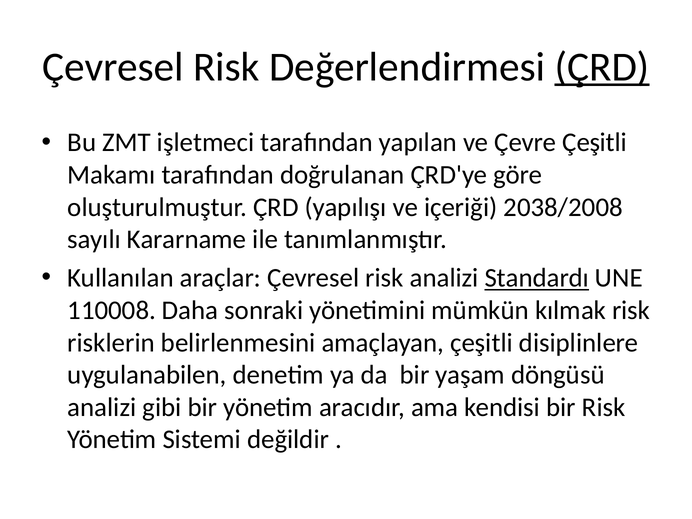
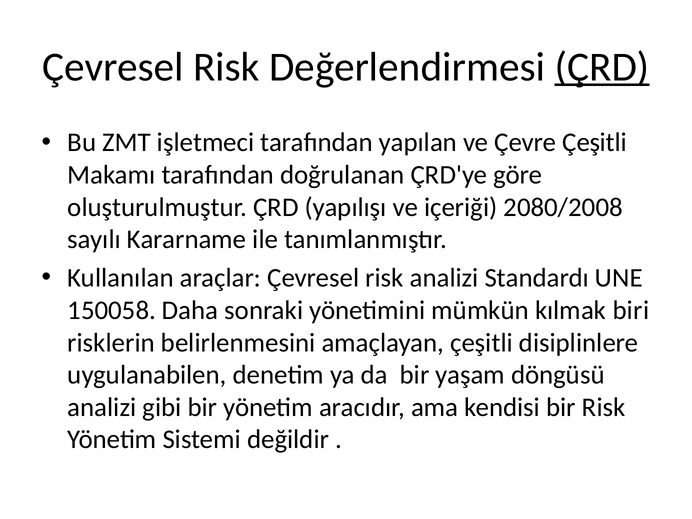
2038/2008: 2038/2008 -> 2080/2008
Standardı underline: present -> none
110008: 110008 -> 150058
kılmak risk: risk -> biri
